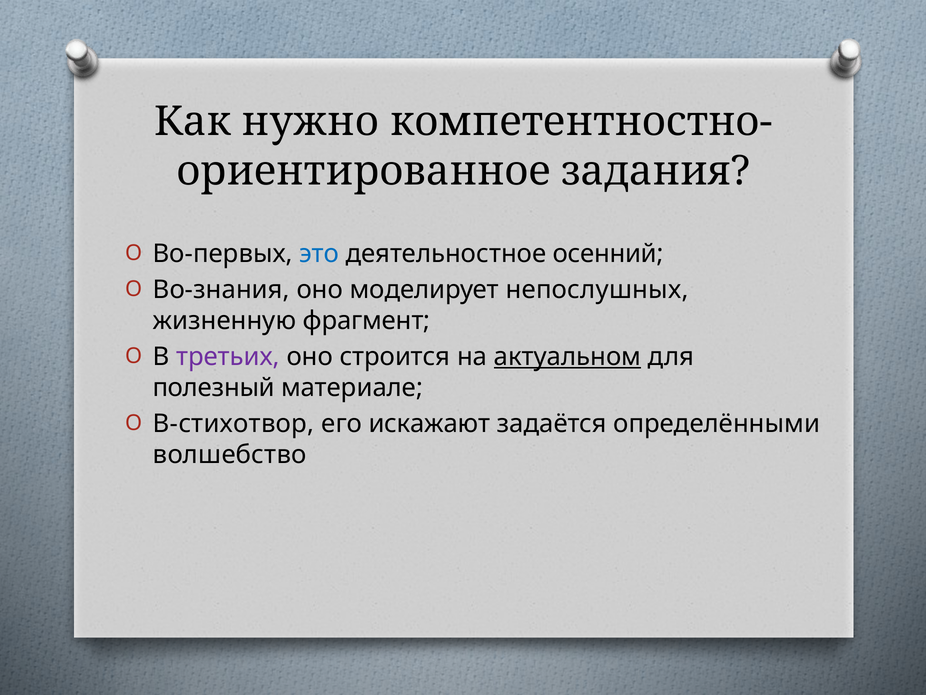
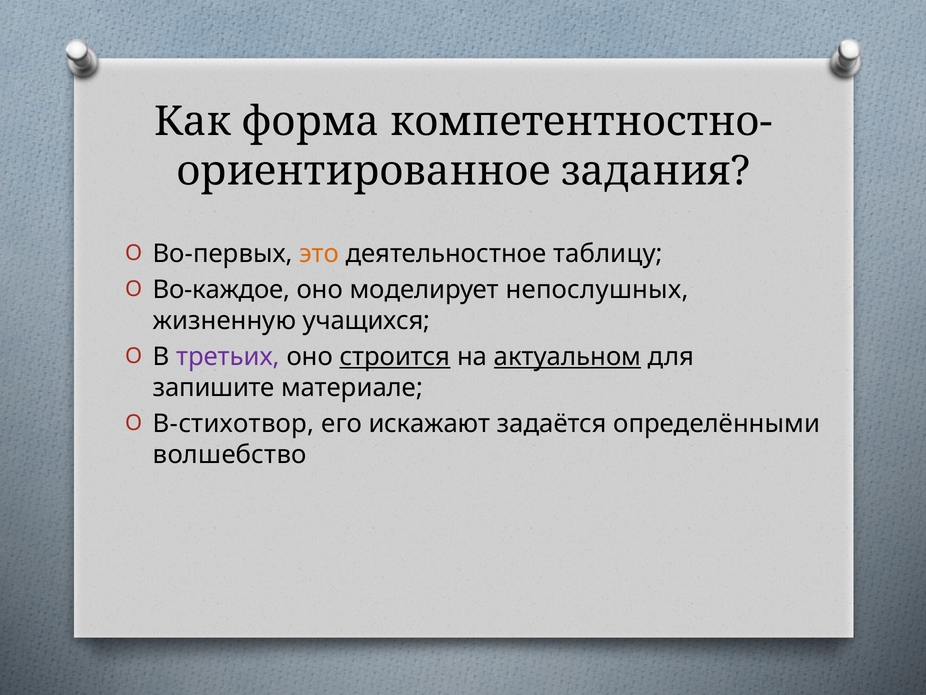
нужно: нужно -> форма
это colour: blue -> orange
осенний: осенний -> таблицу
Во-знания: Во-знания -> Во-каждое
фрагмент: фрагмент -> учащихся
строится underline: none -> present
полезный: полезный -> запишите
